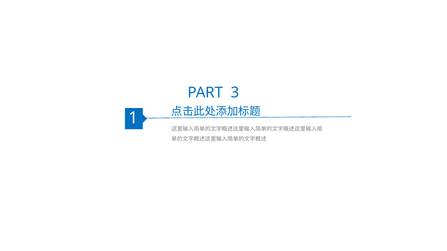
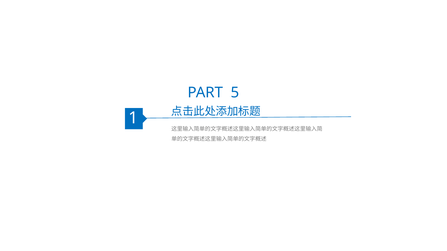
3: 3 -> 5
